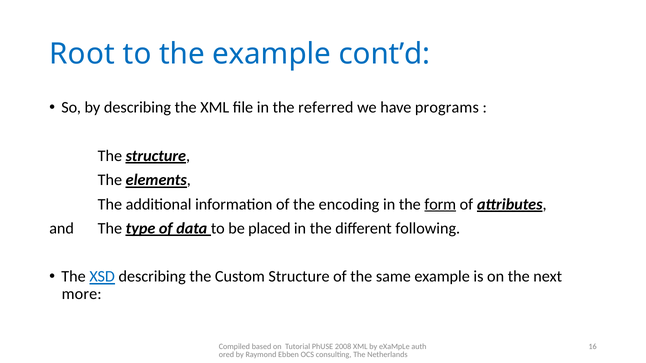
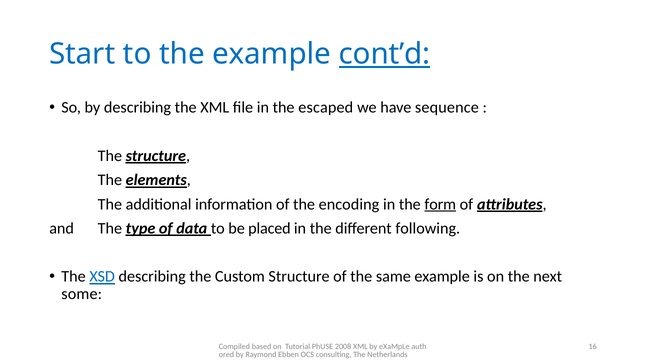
Root: Root -> Start
cont’d underline: none -> present
referred: referred -> escaped
programs: programs -> sequence
more: more -> some
